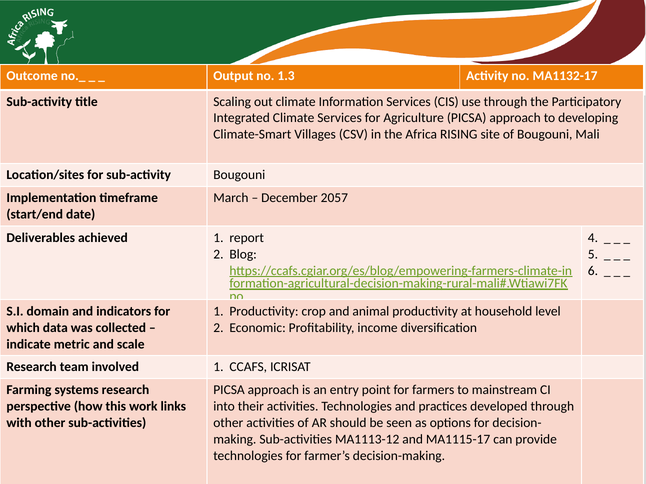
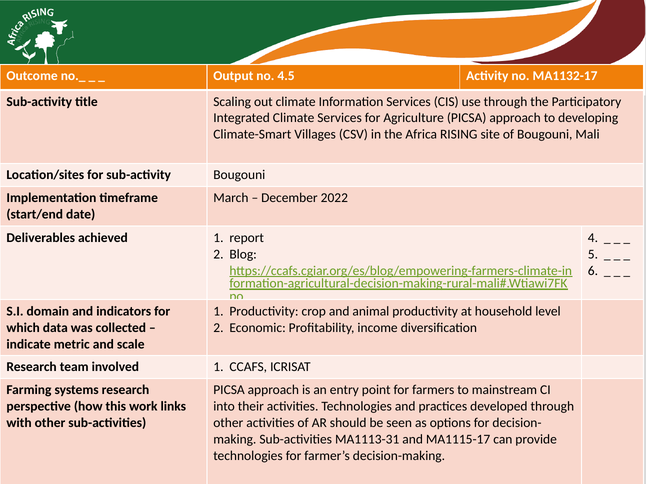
1.3: 1.3 -> 4.5
2057: 2057 -> 2022
MA1113-12: MA1113-12 -> MA1113-31
